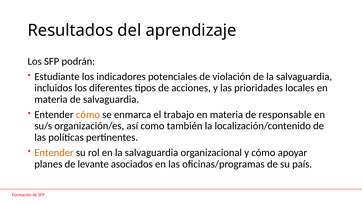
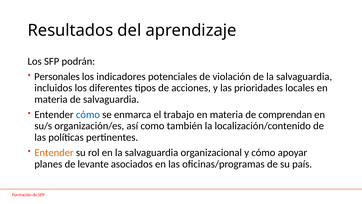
Estudiante: Estudiante -> Personales
cómo at (88, 114) colour: orange -> blue
responsable: responsable -> comprendan
